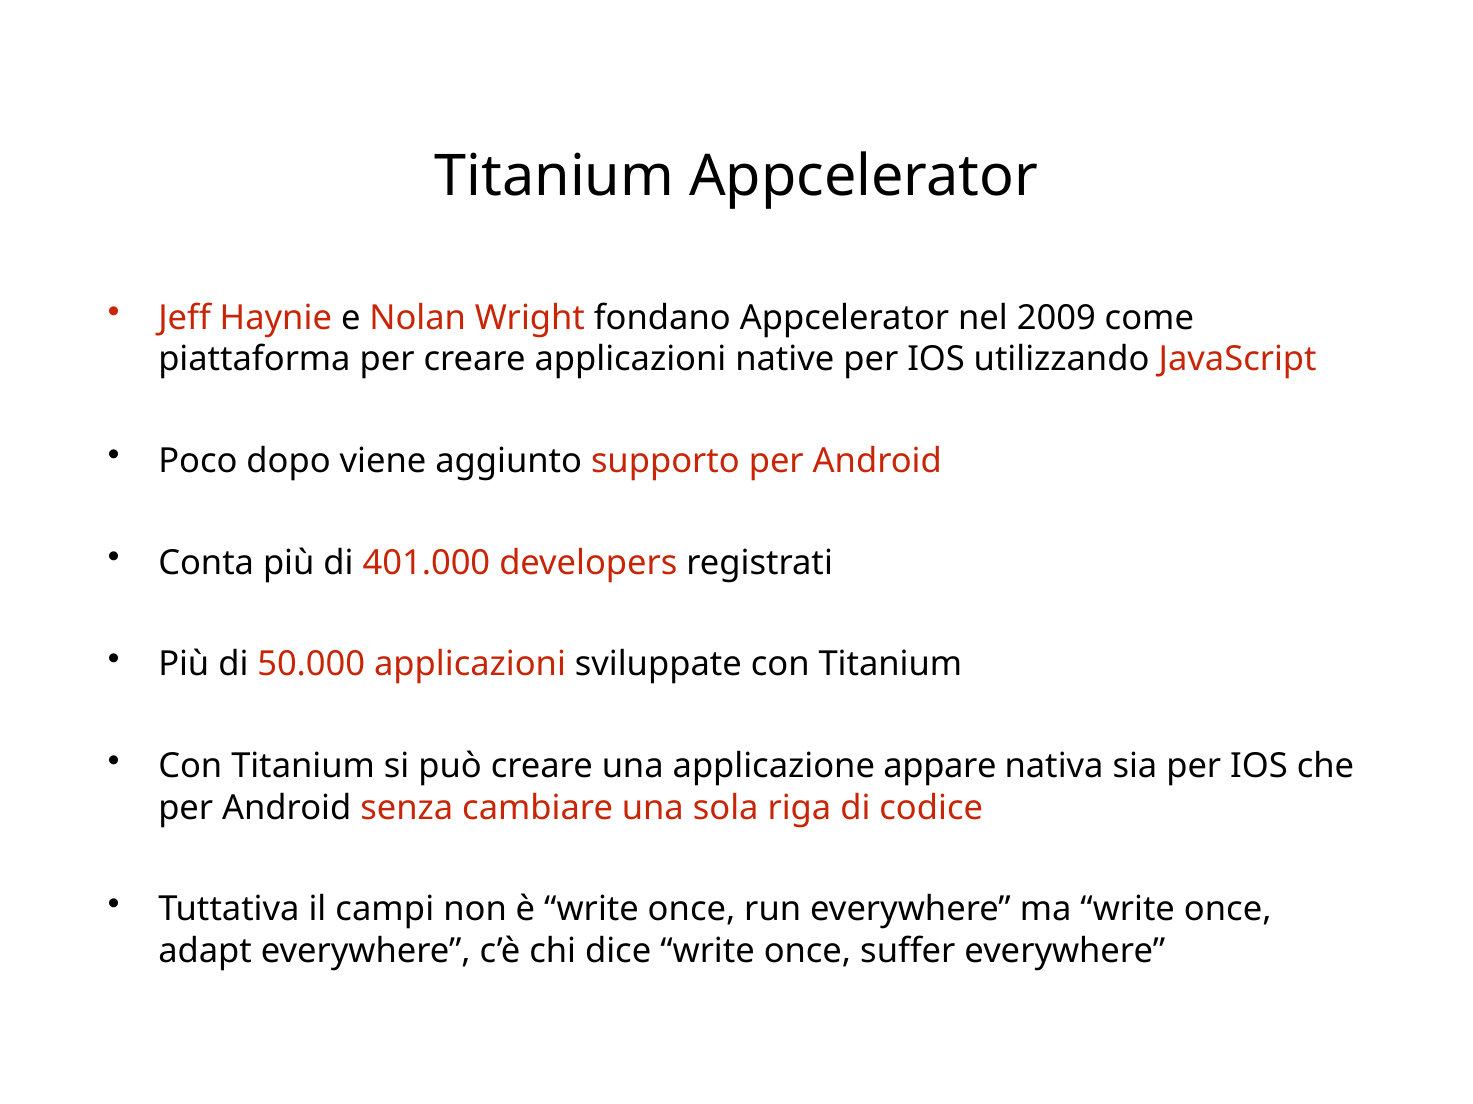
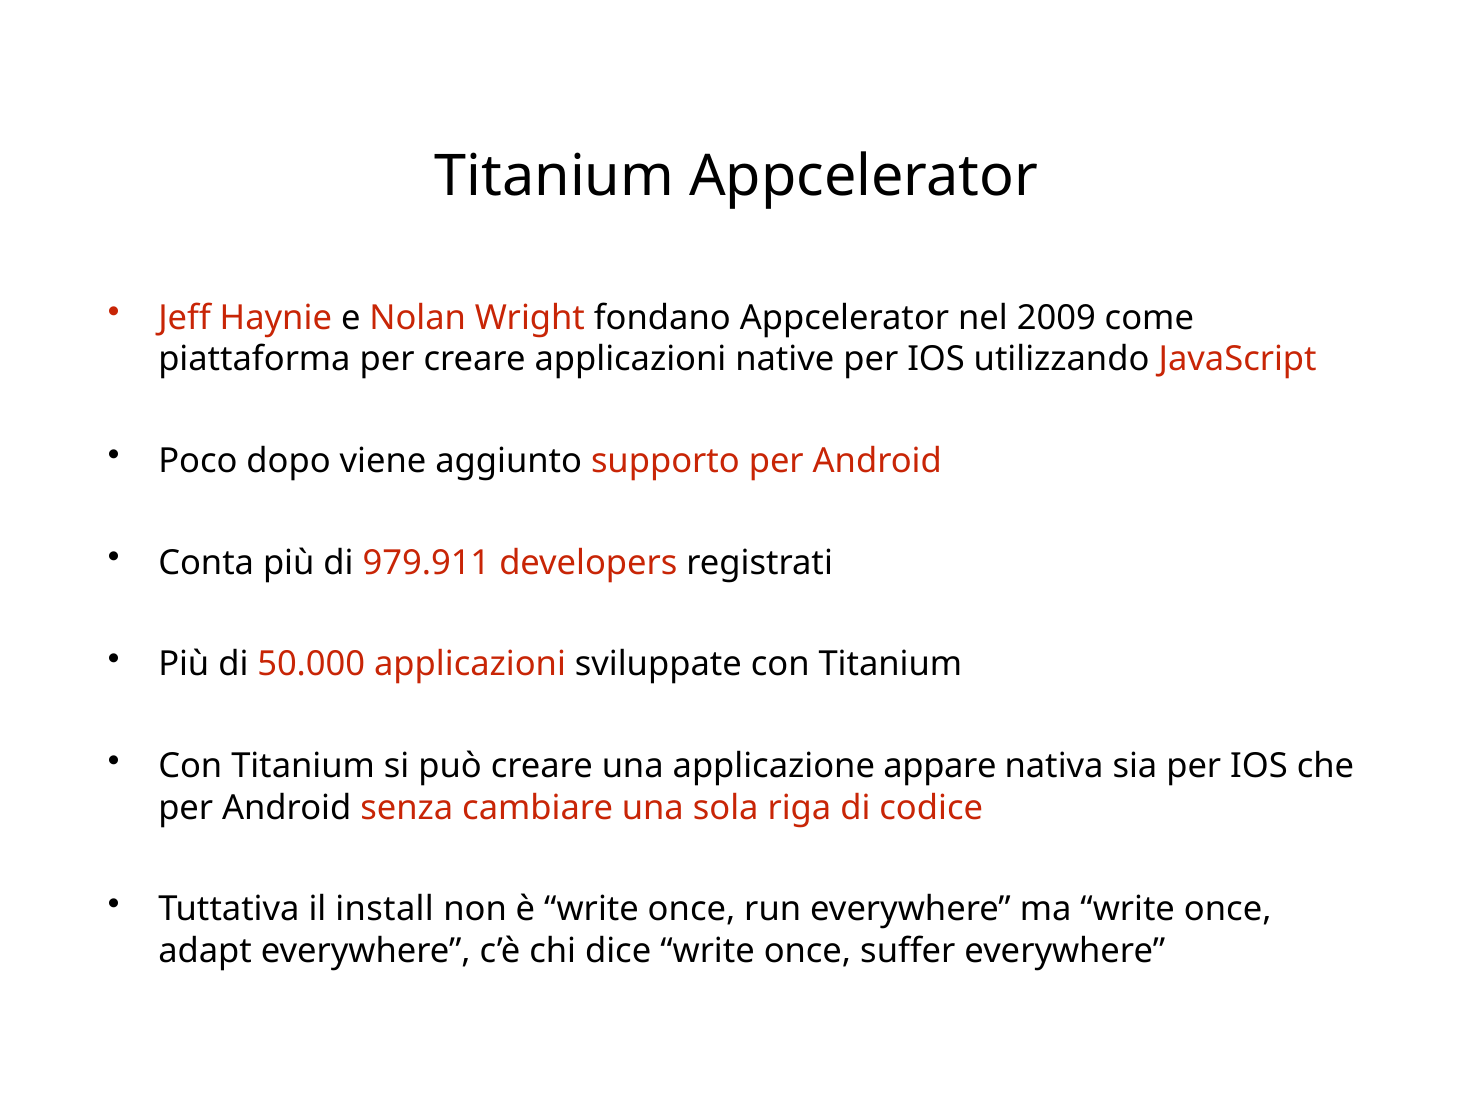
401.000: 401.000 -> 979.911
campi: campi -> install
